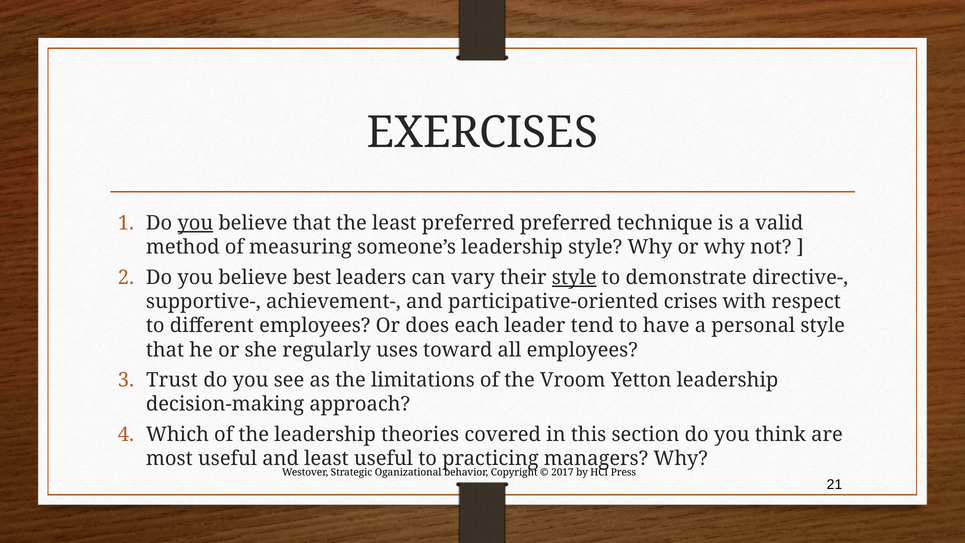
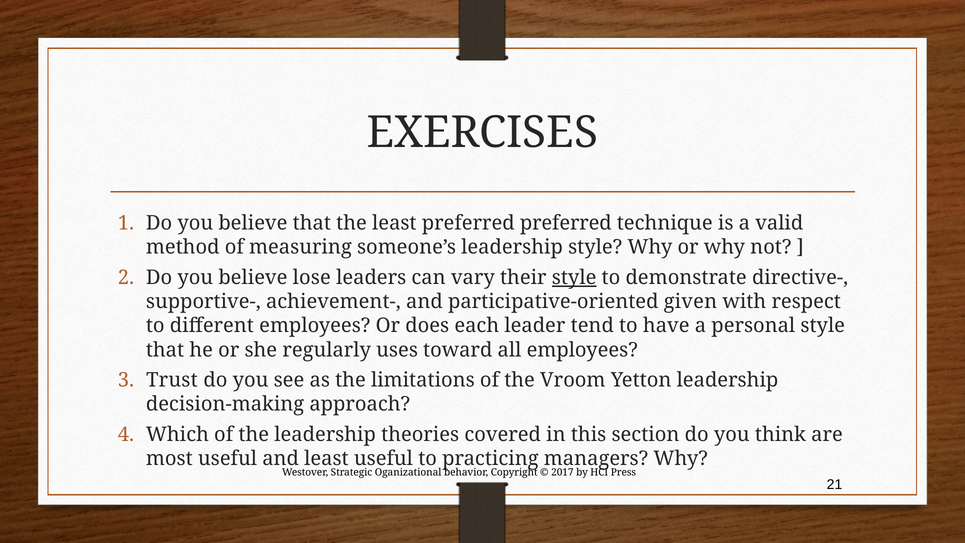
you at (195, 223) underline: present -> none
best: best -> lose
crises: crises -> given
